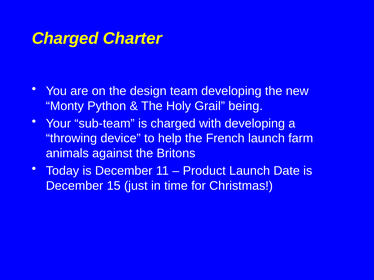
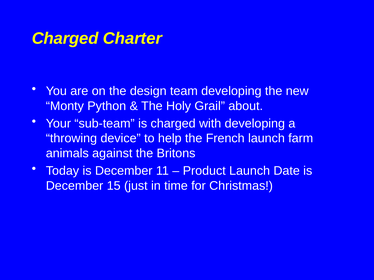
being: being -> about
